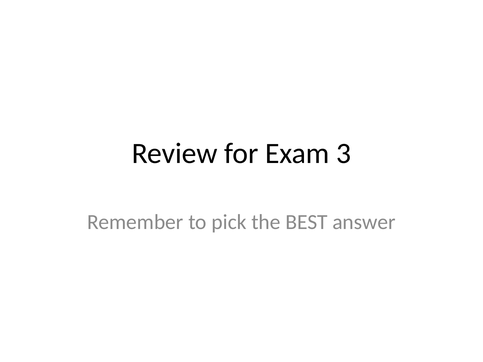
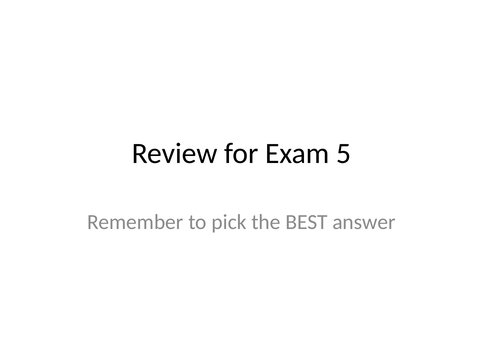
3: 3 -> 5
